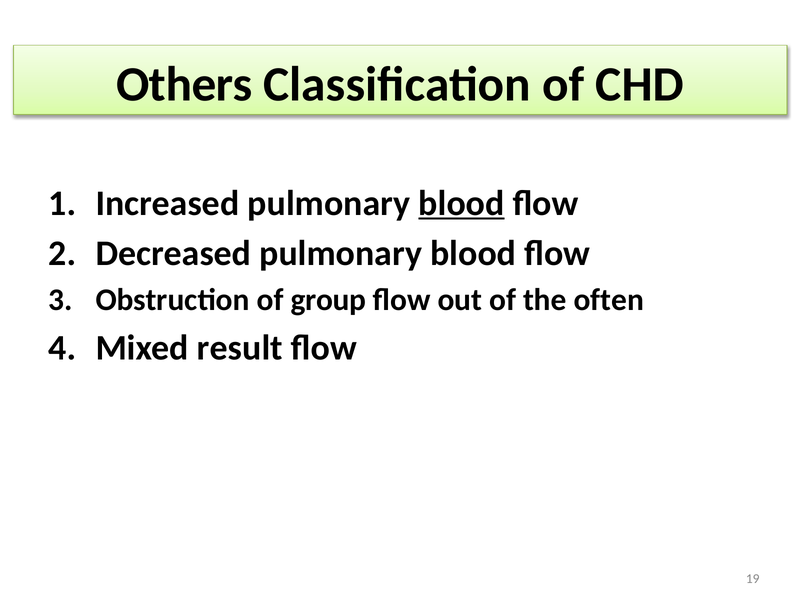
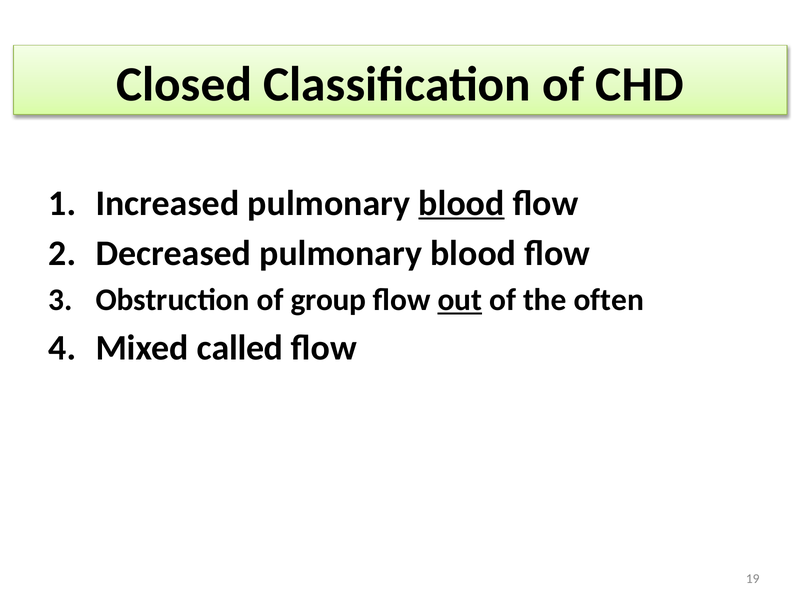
Others: Others -> Closed
out underline: none -> present
result: result -> called
